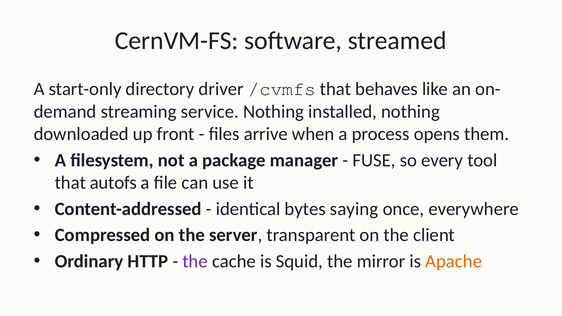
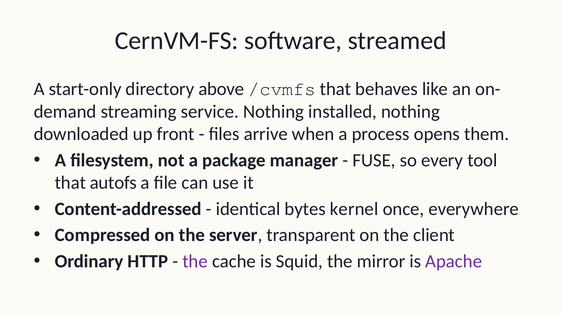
driver: driver -> above
saying: saying -> kernel
Apache colour: orange -> purple
